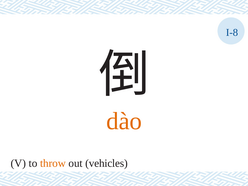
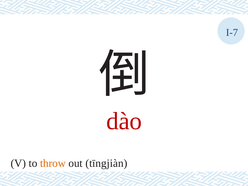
I-8: I-8 -> I-7
dào colour: orange -> red
vehicles: vehicles -> tīngjiàn
